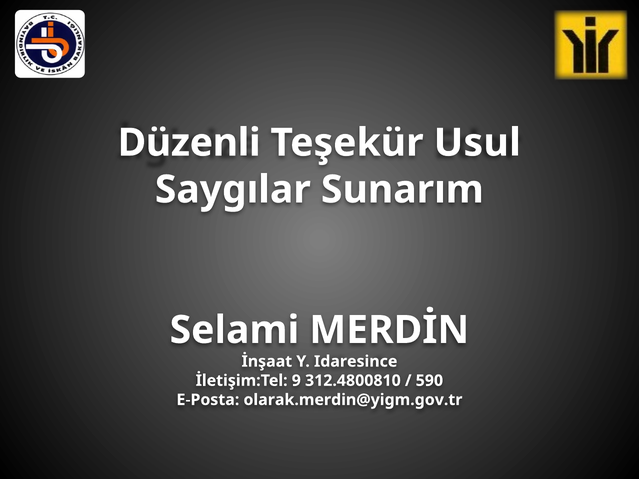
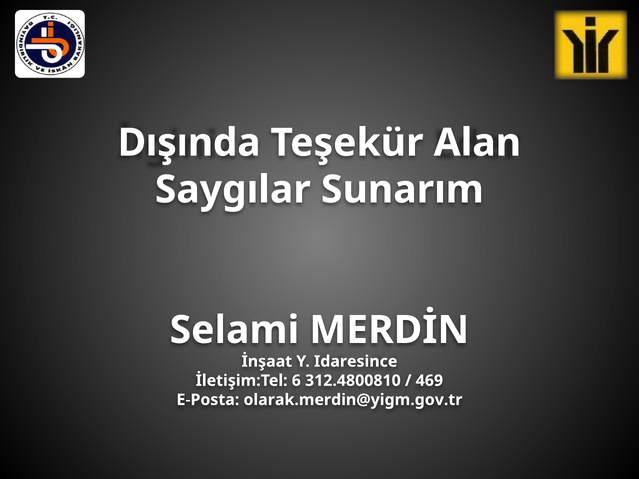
Düzenli: Düzenli -> Dışında
Usul: Usul -> Alan
9: 9 -> 6
590: 590 -> 469
